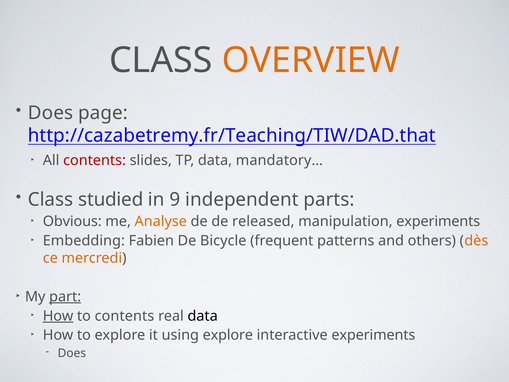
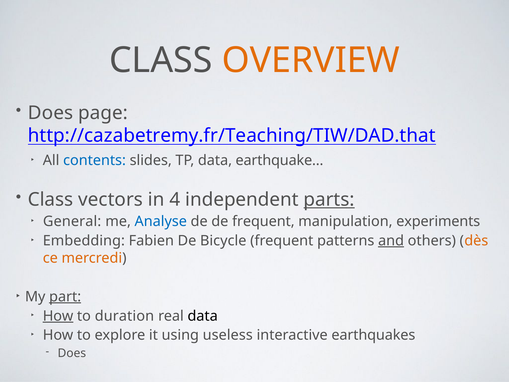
contents at (95, 160) colour: red -> blue
mandatory…: mandatory… -> earthquake…
studied: studied -> vectors
9: 9 -> 4
parts underline: none -> present
Obvious: Obvious -> General
Analyse colour: orange -> blue
de released: released -> frequent
and underline: none -> present
to contents: contents -> duration
using explore: explore -> useless
interactive experiments: experiments -> earthquakes
